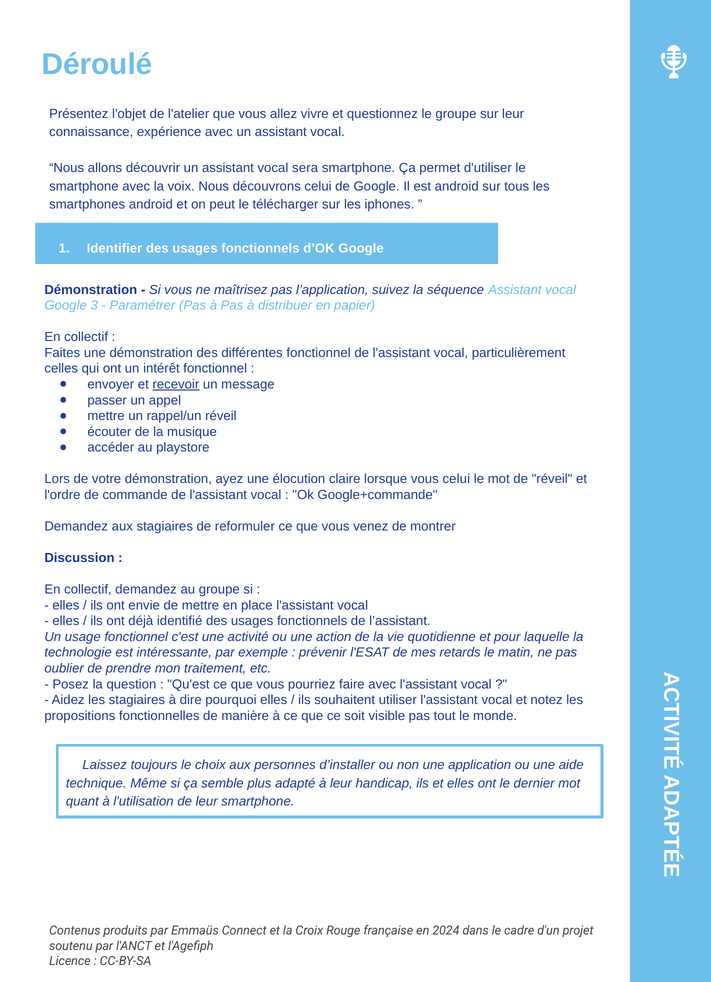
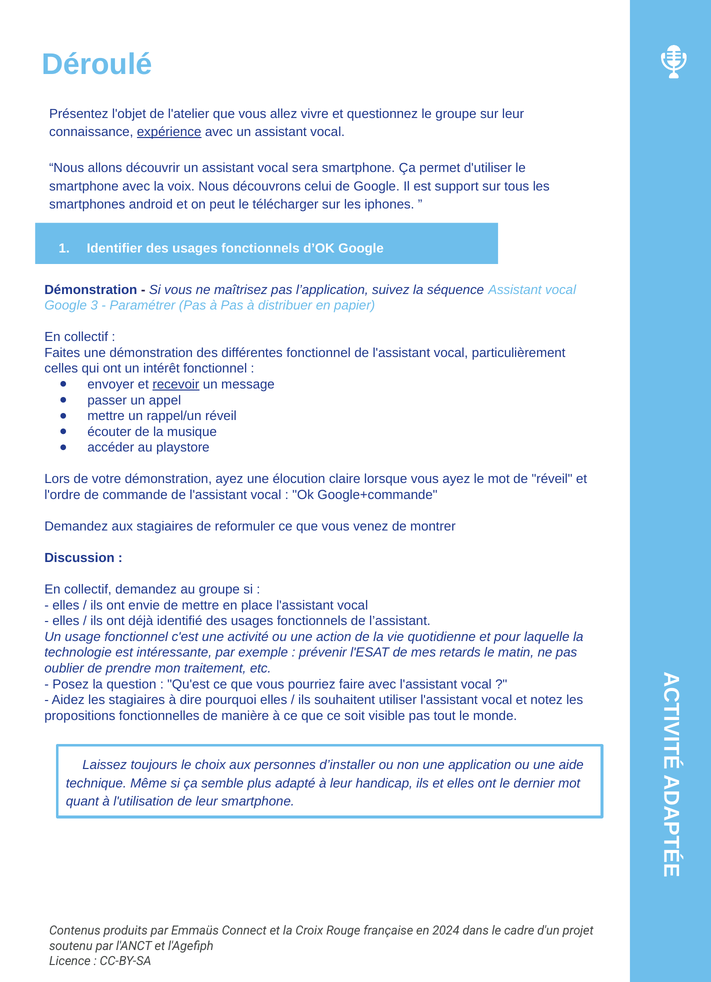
expérience underline: none -> present
est android: android -> support
vous celui: celui -> ayez
